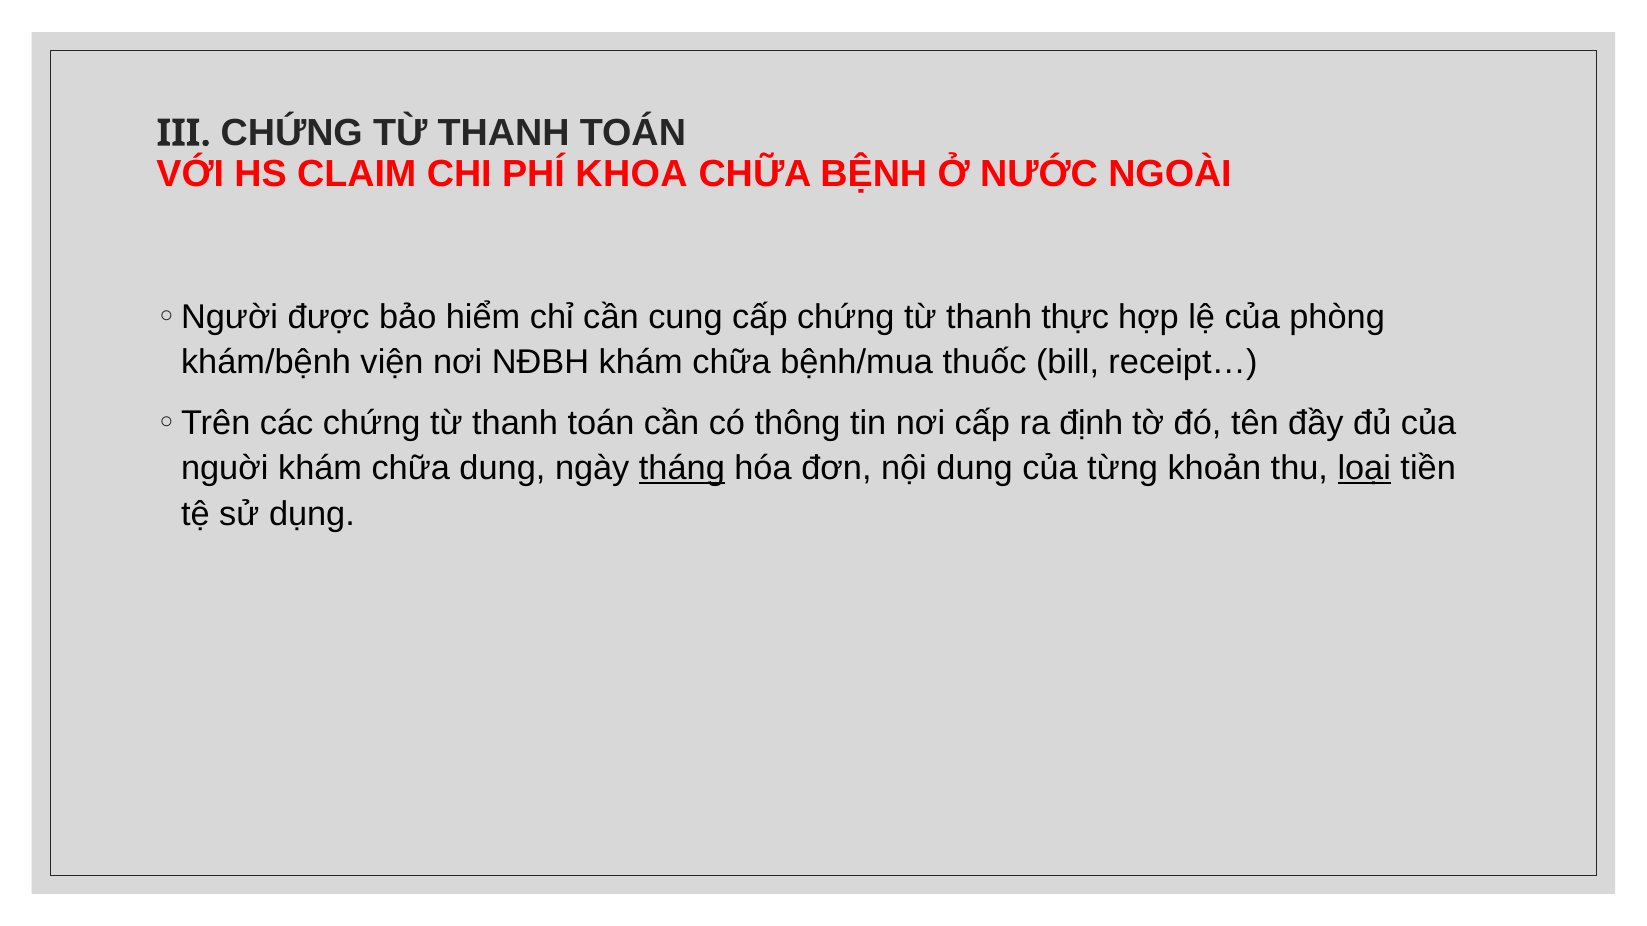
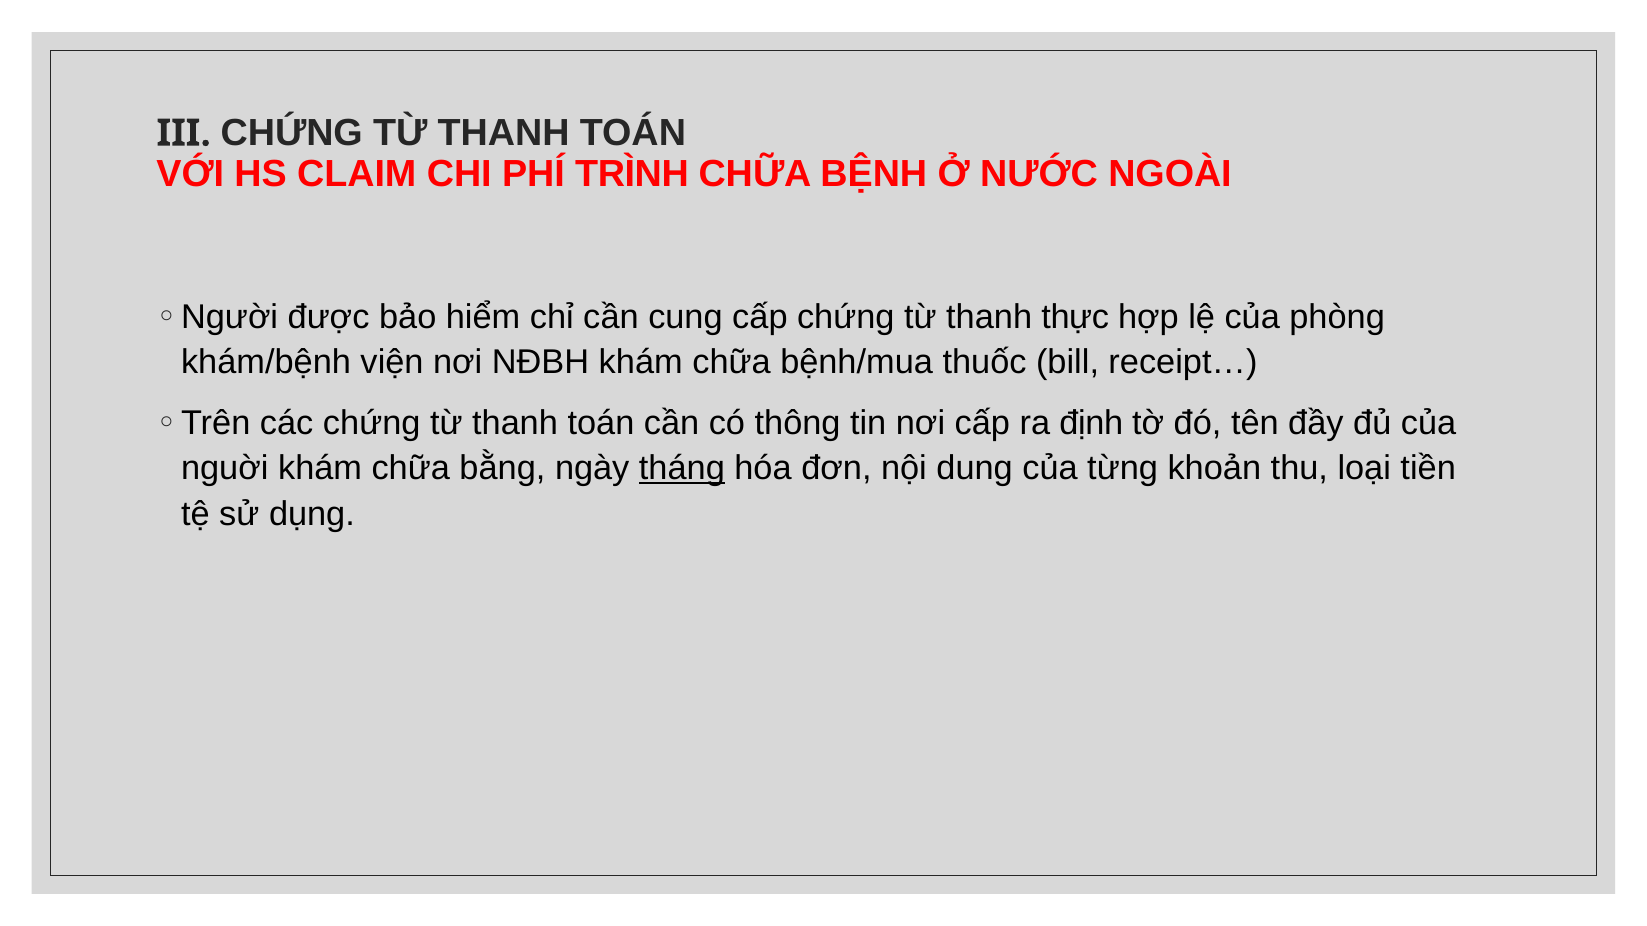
KHOA: KHOA -> TRÌNH
chữa dung: dung -> bằng
loại underline: present -> none
